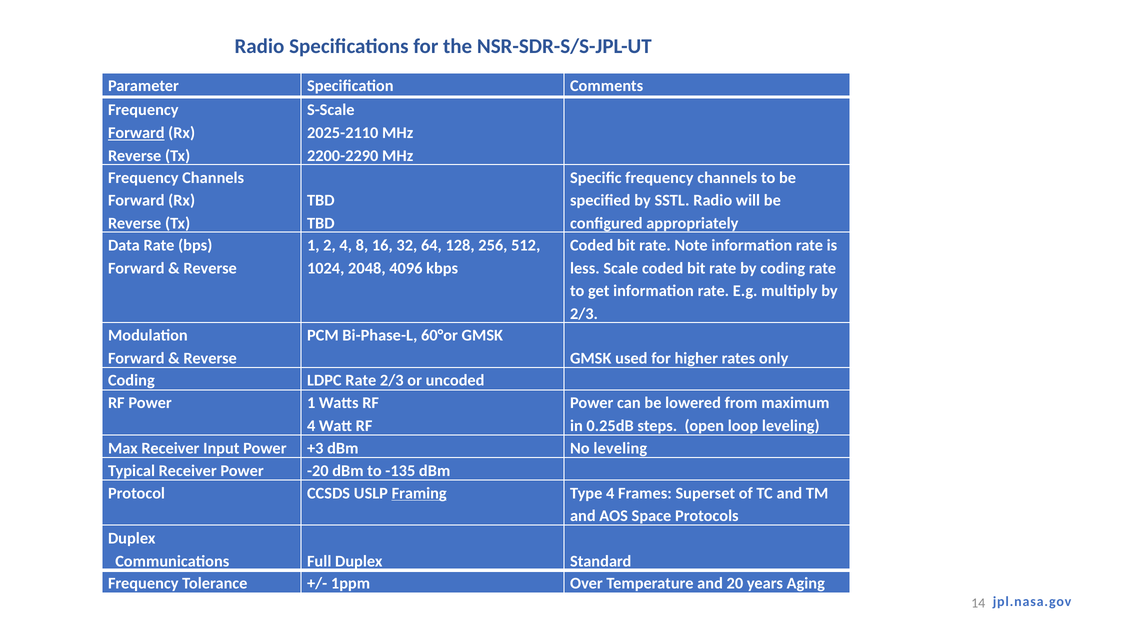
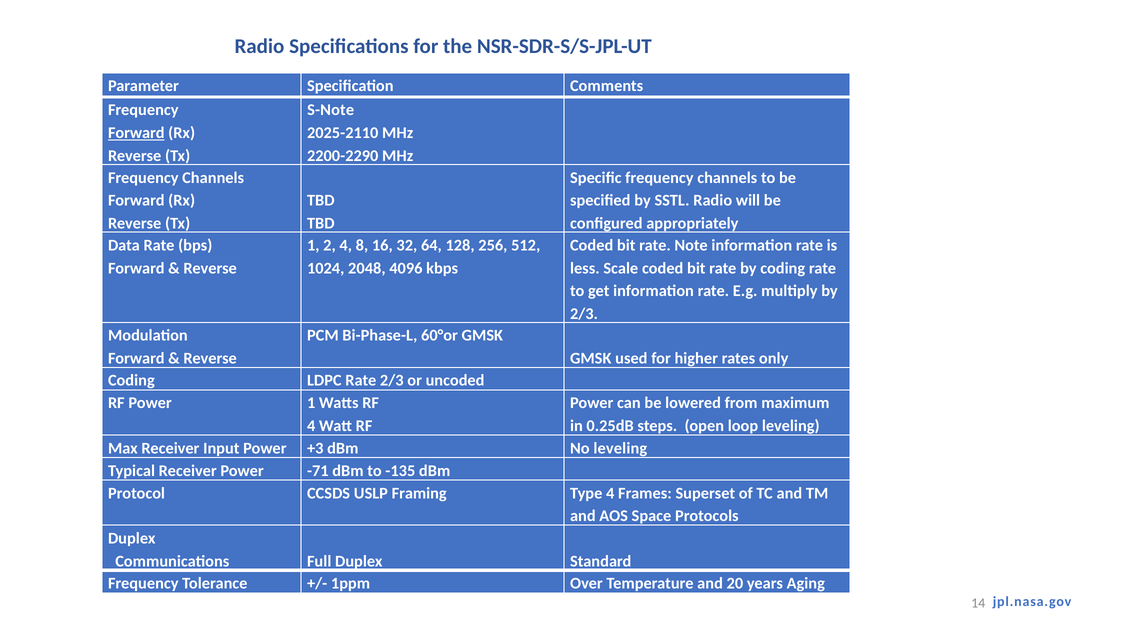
S-Scale: S-Scale -> S-Note
-20: -20 -> -71
Framing underline: present -> none
